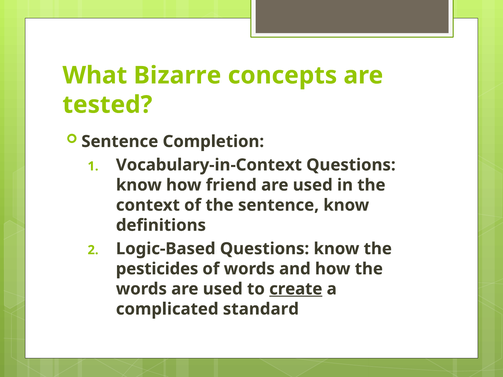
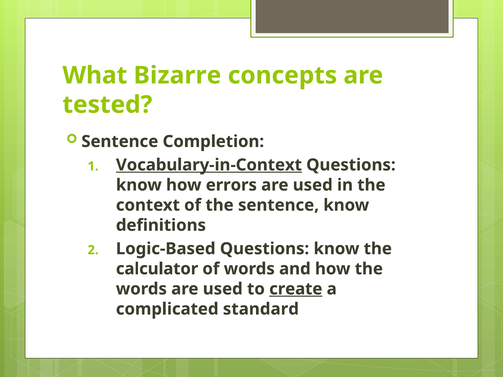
Vocabulary-in-Context underline: none -> present
friend: friend -> errors
pesticides: pesticides -> calculator
